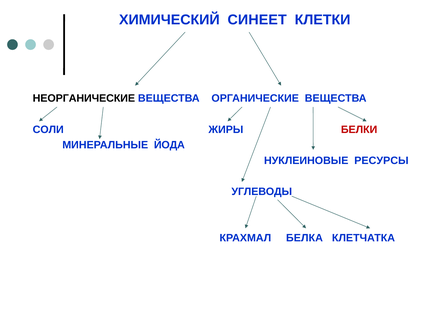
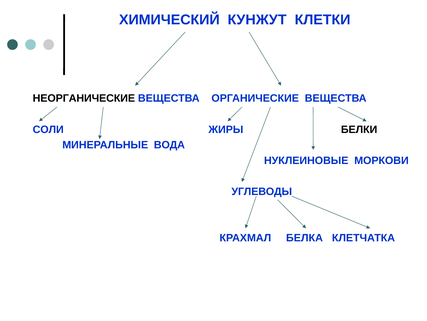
СИНЕЕТ: СИНЕЕТ -> КУНЖУТ
БЕЛКИ colour: red -> black
ЙОДА: ЙОДА -> ВОДА
РЕСУРСЫ: РЕСУРСЫ -> МОРКОВИ
